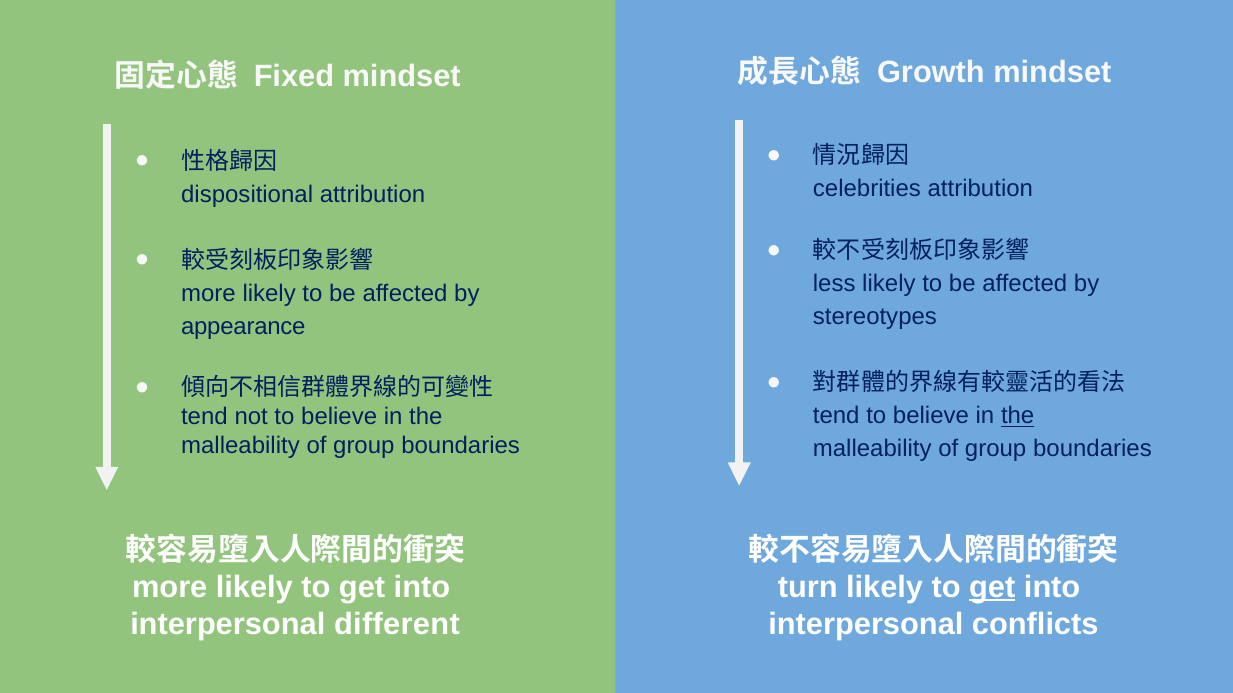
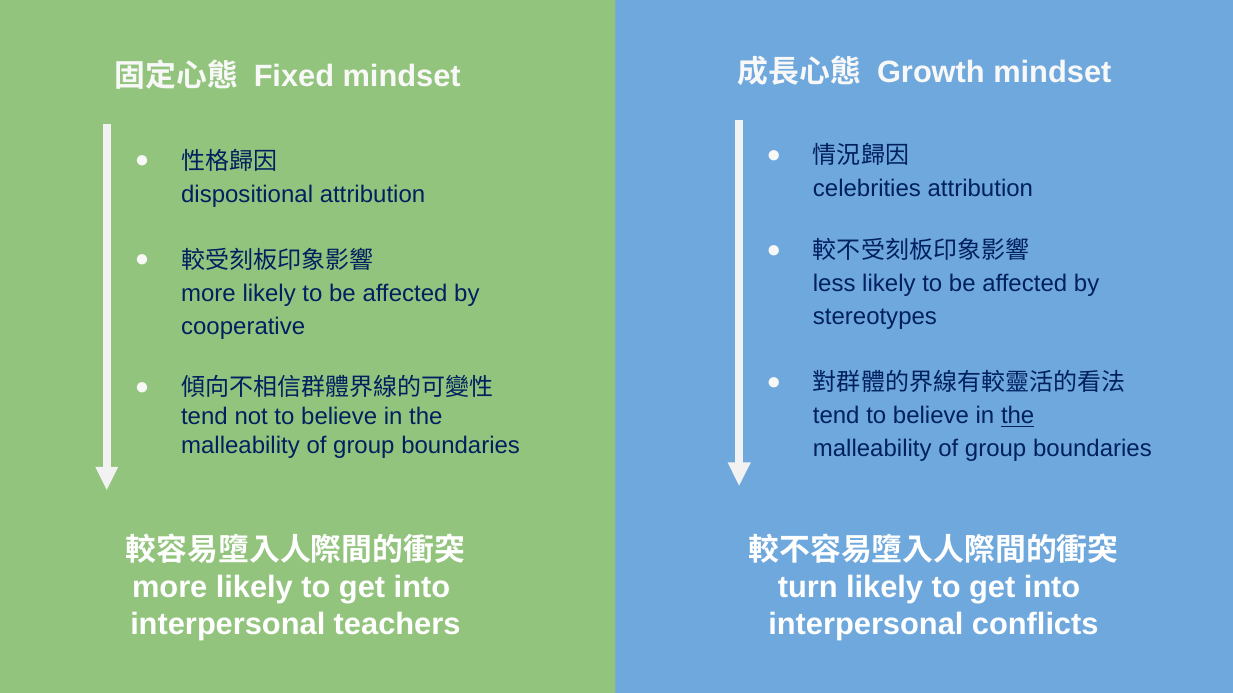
appearance: appearance -> cooperative
get at (992, 587) underline: present -> none
different: different -> teachers
